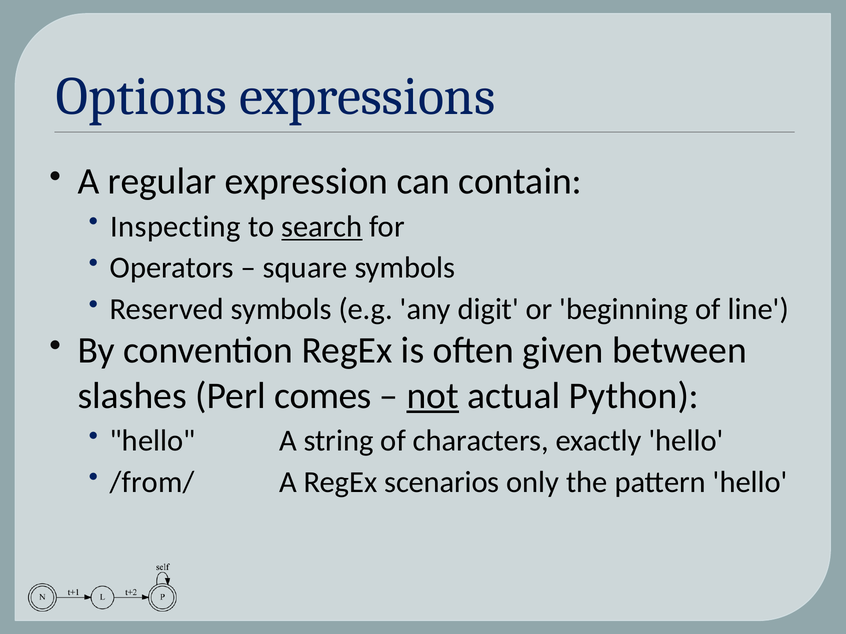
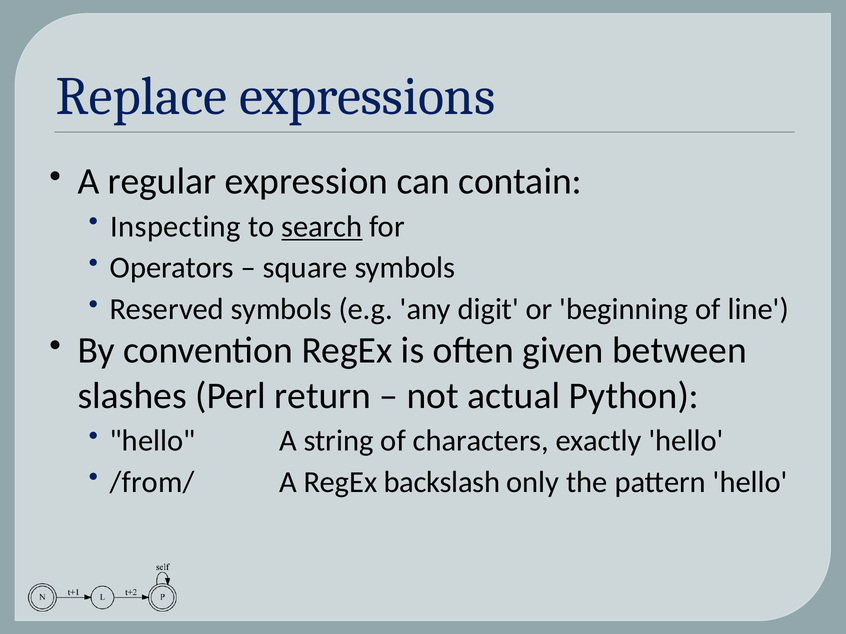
Options: Options -> Replace
comes: comes -> return
not underline: present -> none
scenarios: scenarios -> backslash
